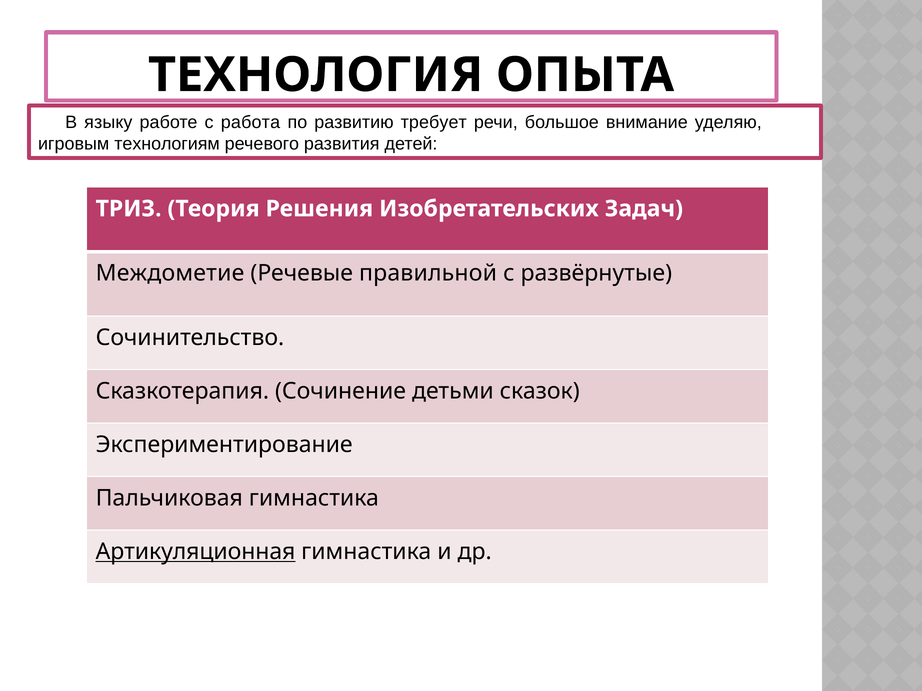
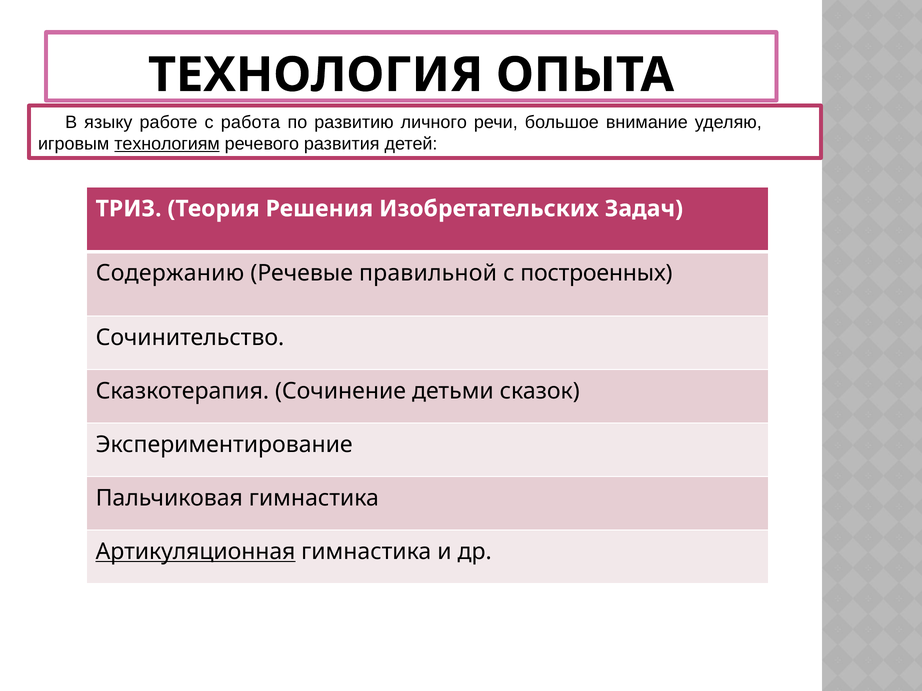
требует: требует -> личного
технологиям underline: none -> present
Междометие: Междометие -> Содержанию
развёрнутые: развёрнутые -> построенных
